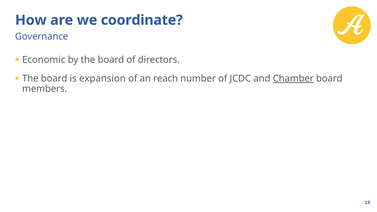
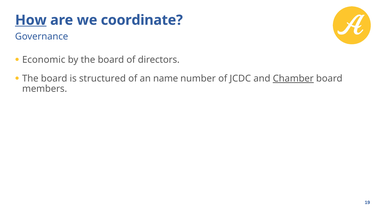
How underline: none -> present
expansion: expansion -> structured
reach: reach -> name
